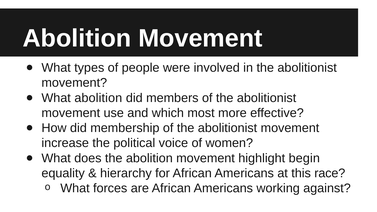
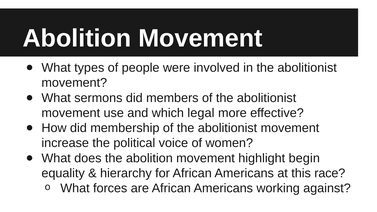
What abolition: abolition -> sermons
most: most -> legal
